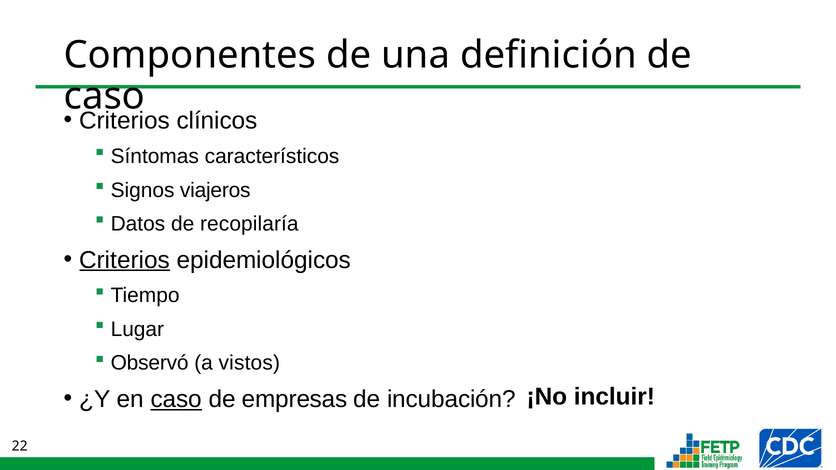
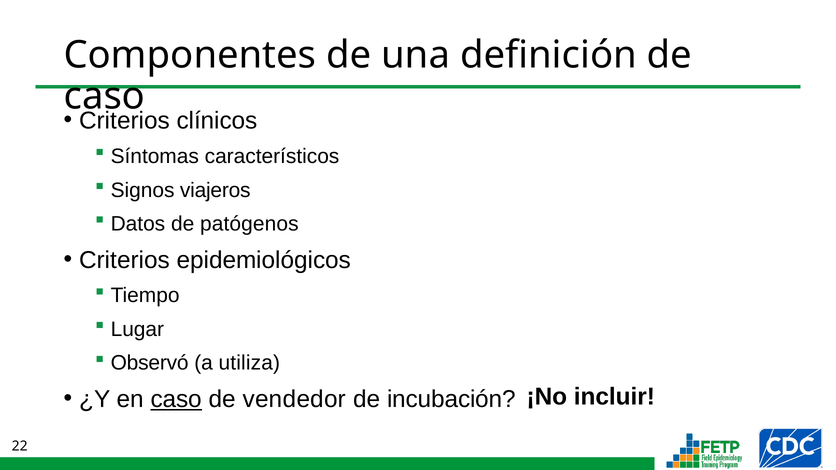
recopilaría: recopilaría -> patógenos
Criterios at (125, 260) underline: present -> none
vistos: vistos -> utiliza
empresas: empresas -> vendedor
